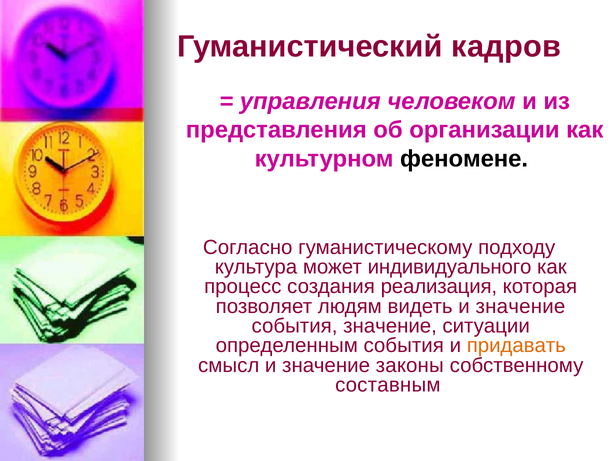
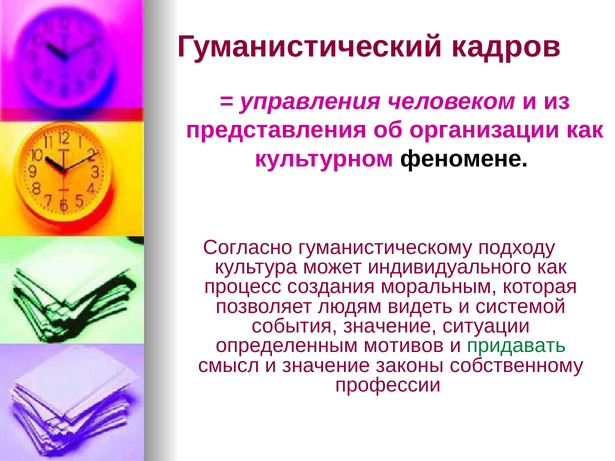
реализация: реализация -> моральным
видеть и значение: значение -> системой
определенным события: события -> мотивов
придавать colour: orange -> green
составным: составным -> профессии
